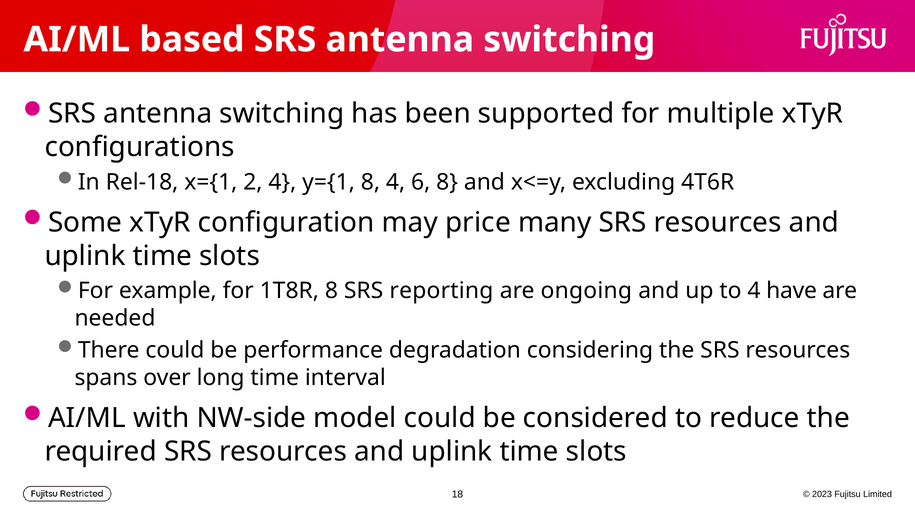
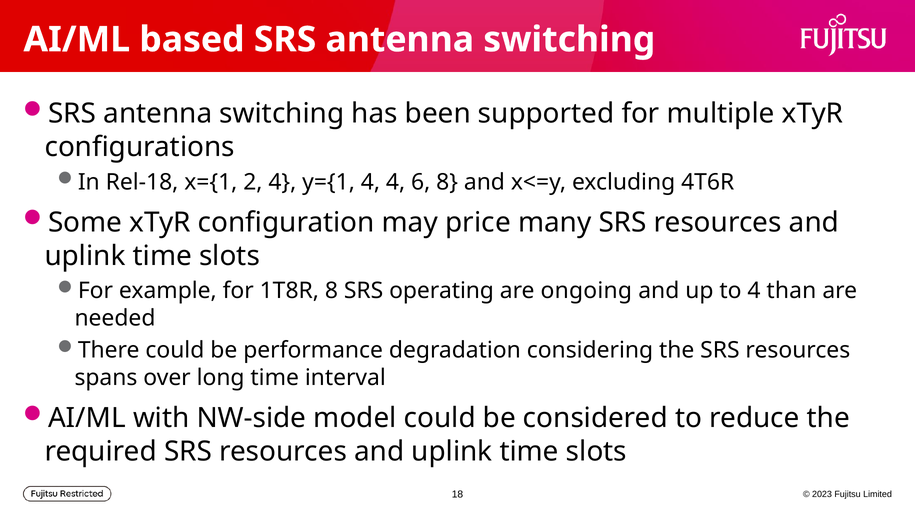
y={1 8: 8 -> 4
reporting: reporting -> operating
have: have -> than
